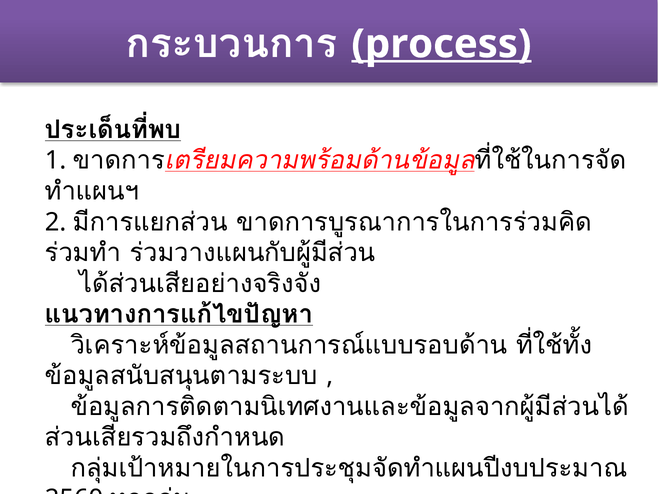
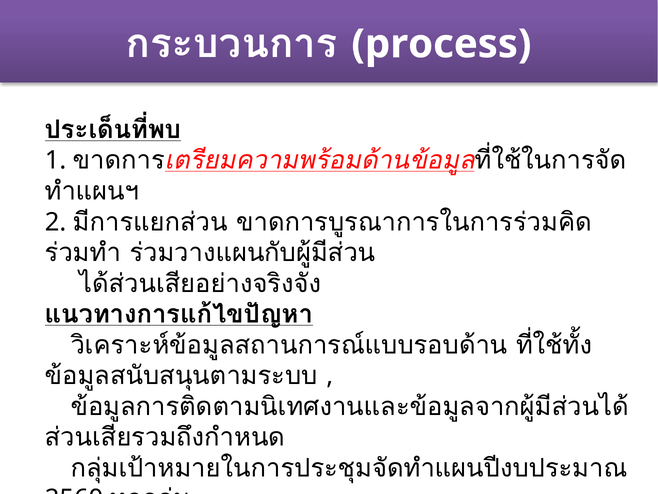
process underline: present -> none
